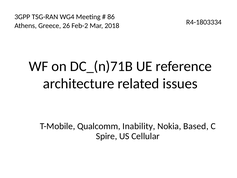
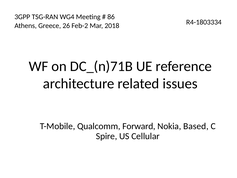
Inability: Inability -> Forward
